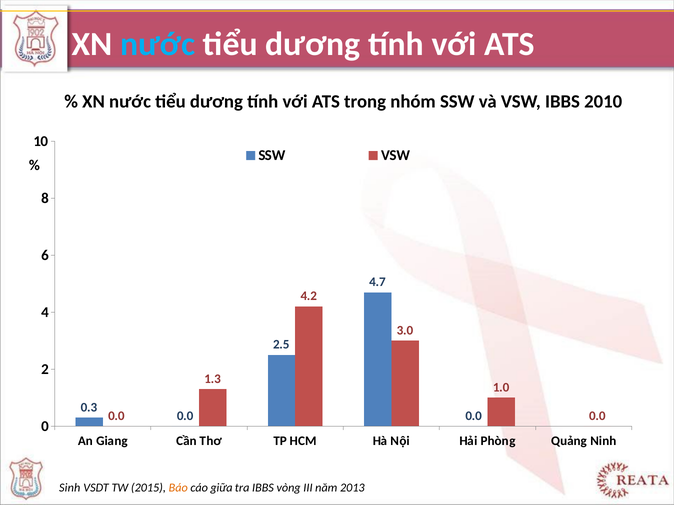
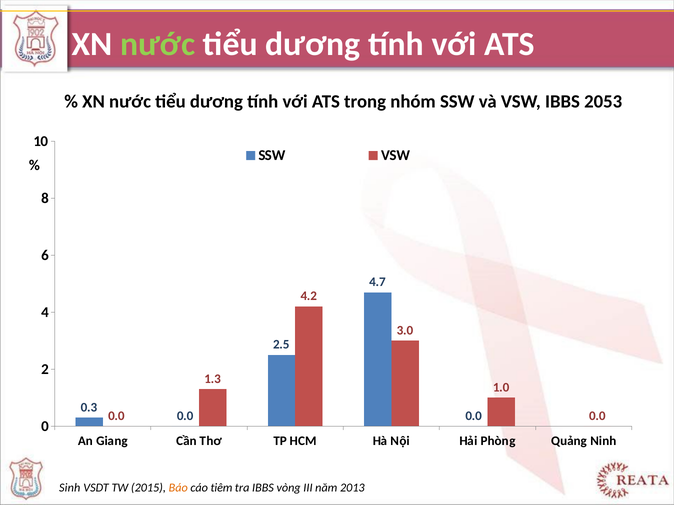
nước at (158, 44) colour: light blue -> light green
2010: 2010 -> 2053
giữa: giữa -> tiêm
